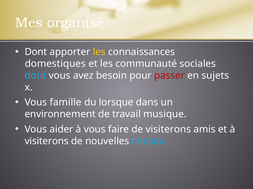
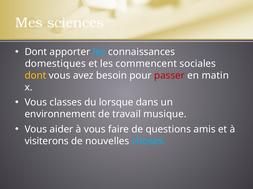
organisé: organisé -> sciences
les at (99, 52) colour: yellow -> light blue
communauté: communauté -> commencent
dont at (35, 76) colour: light blue -> yellow
sujets: sujets -> matin
famille: famille -> classes
de visiterons: visiterons -> questions
